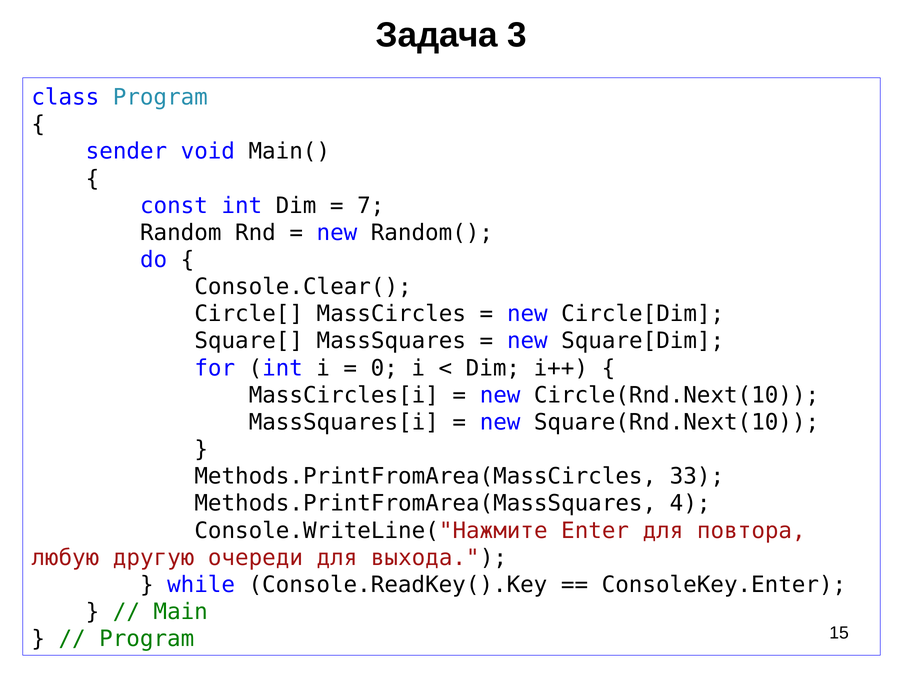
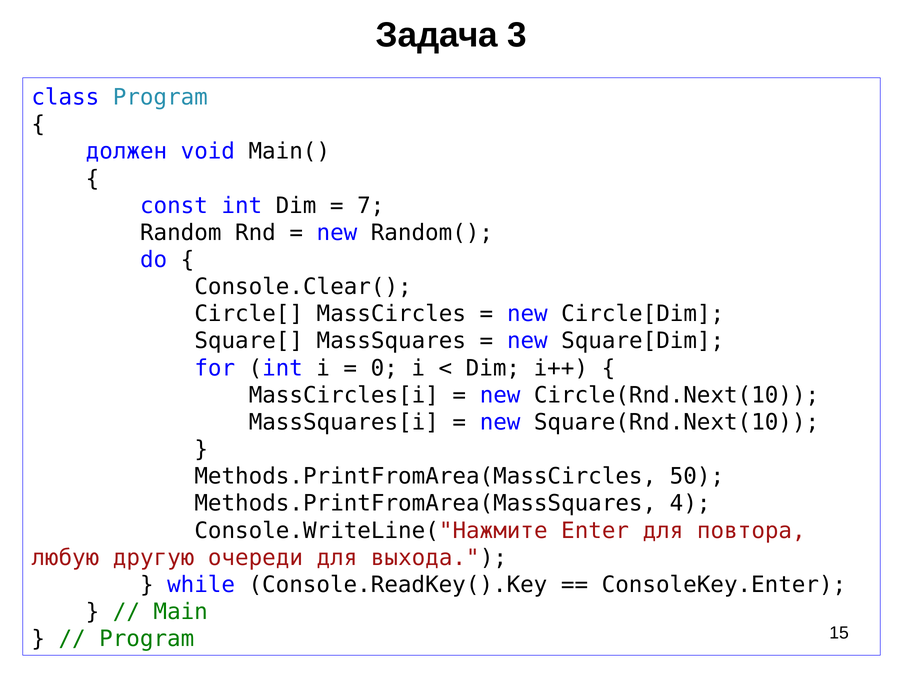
sender: sender -> должен
33: 33 -> 50
